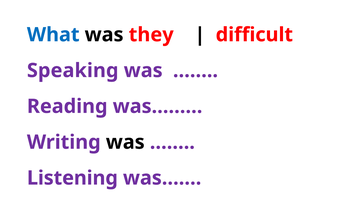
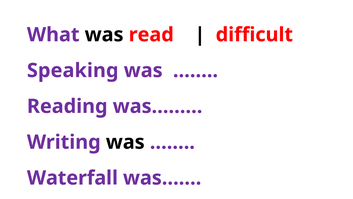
What colour: blue -> purple
they: they -> read
Listening: Listening -> Waterfall
